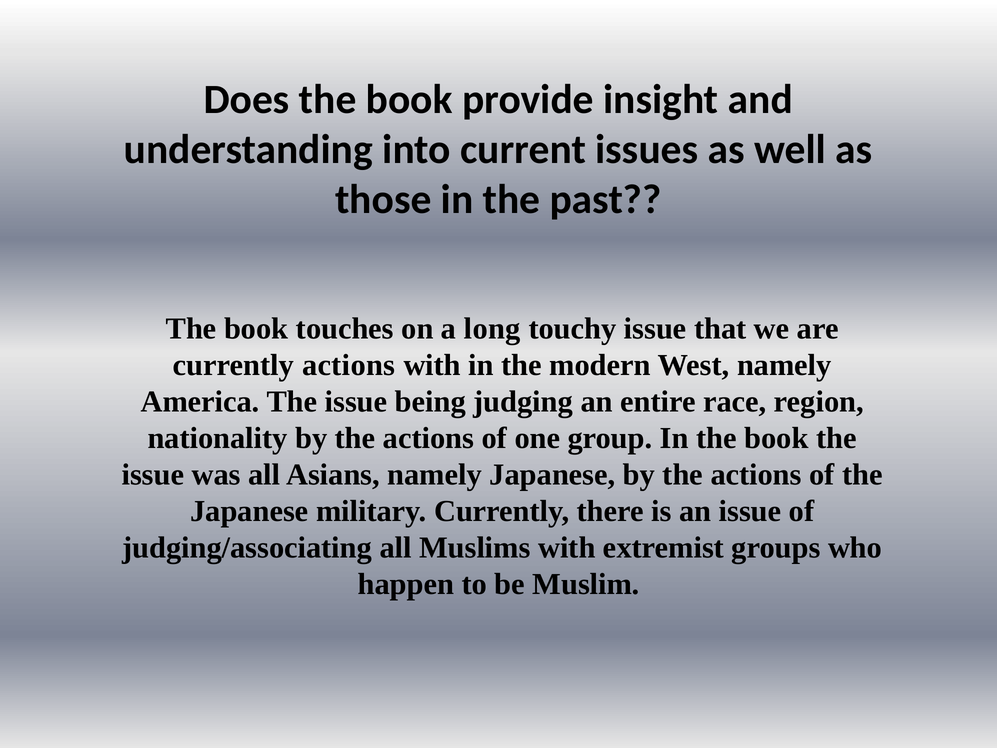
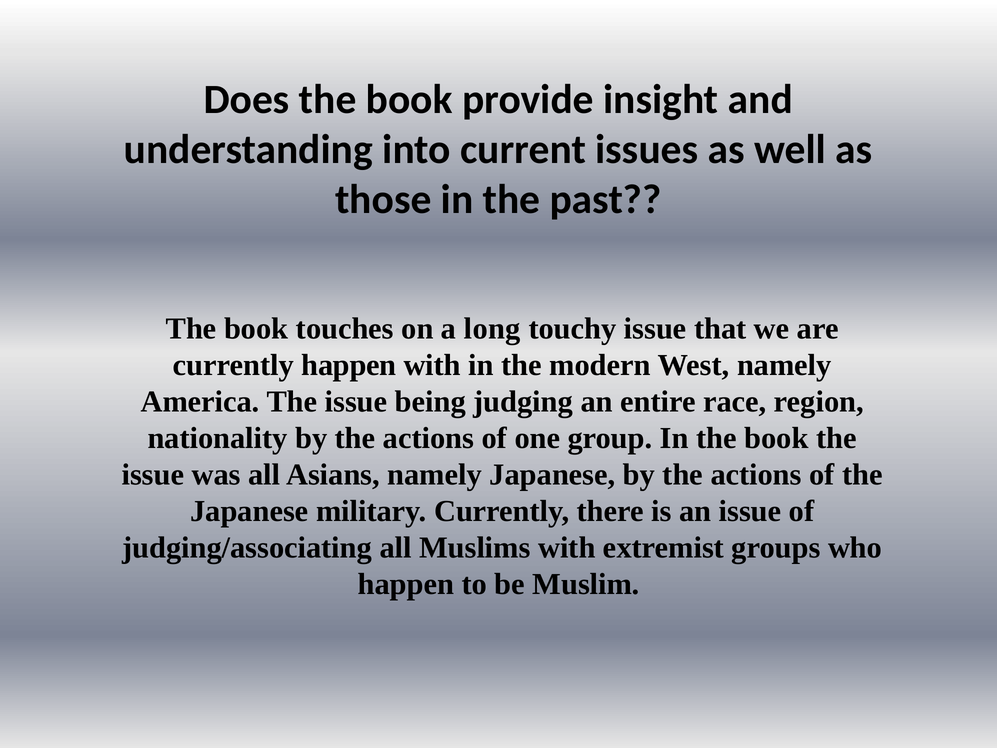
currently actions: actions -> happen
